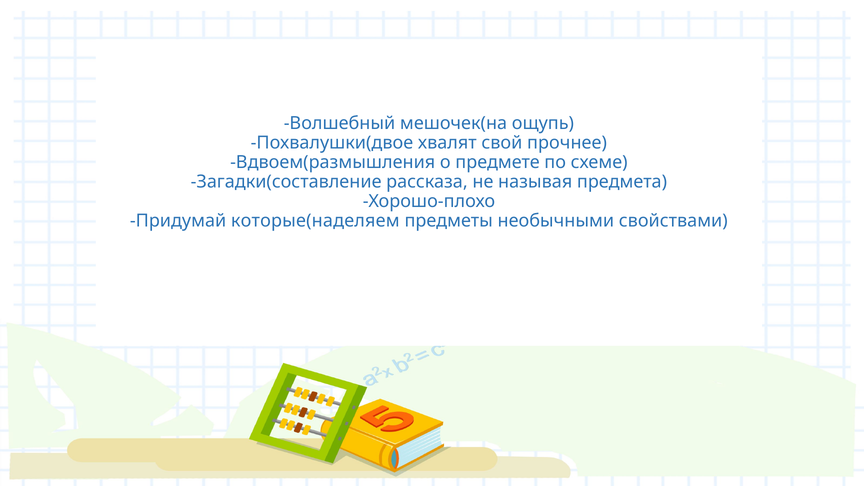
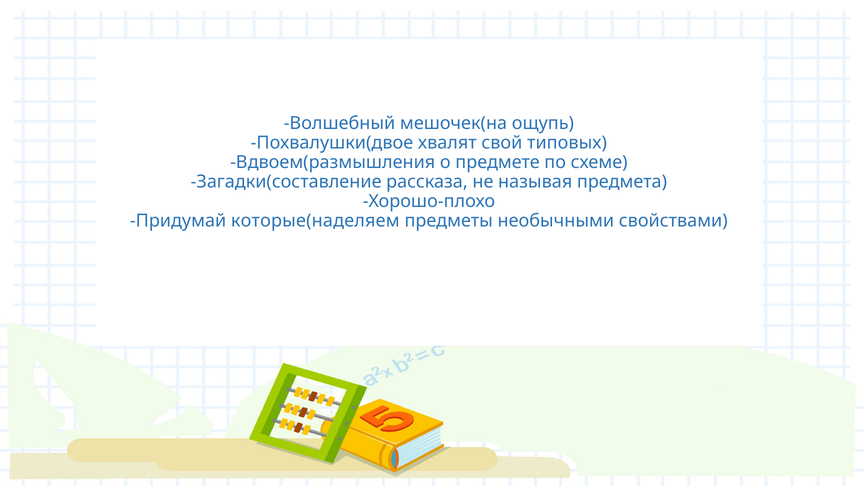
прочнее: прочнее -> типовых
